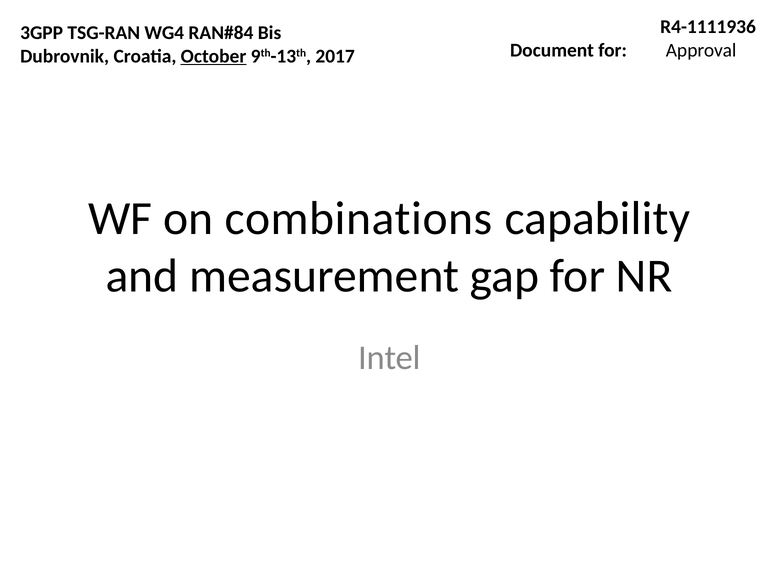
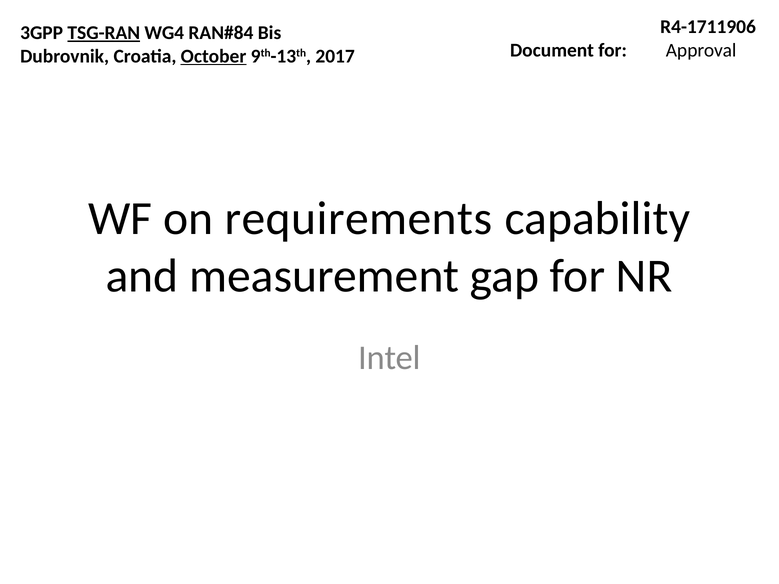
R4-1111936: R4-1111936 -> R4-1711906
TSG-RAN underline: none -> present
combinations: combinations -> requirements
